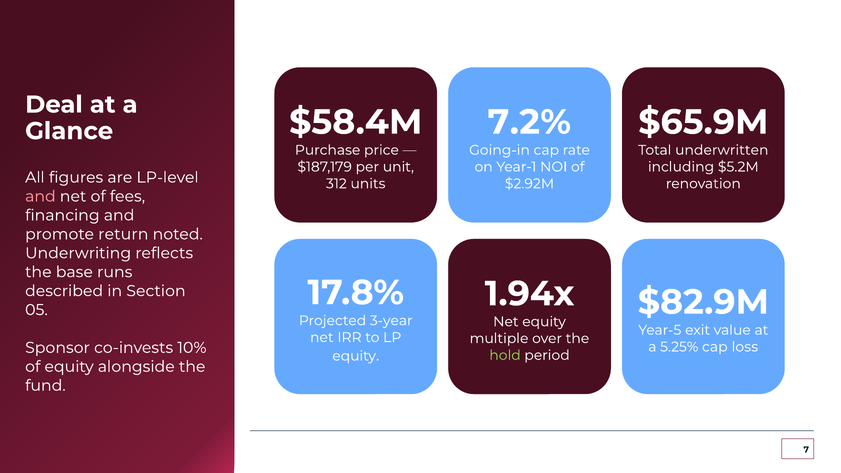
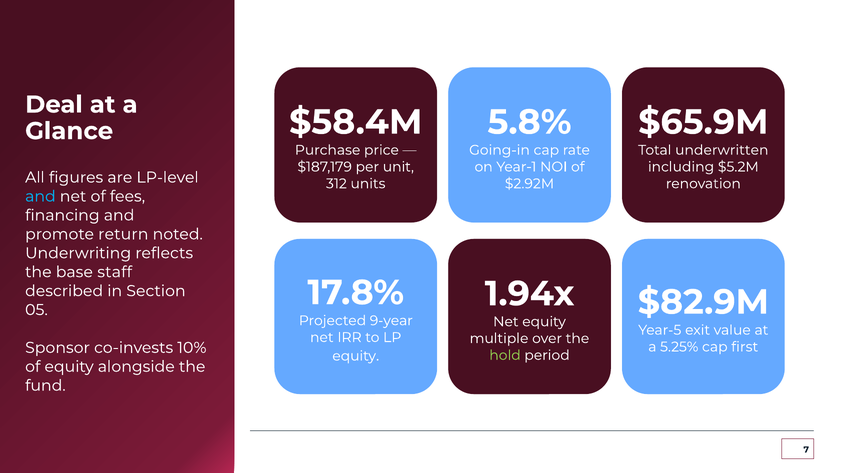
7.2%: 7.2% -> 5.8%
and at (40, 196) colour: pink -> light blue
runs: runs -> staff
3-year: 3-year -> 9-year
loss: loss -> first
